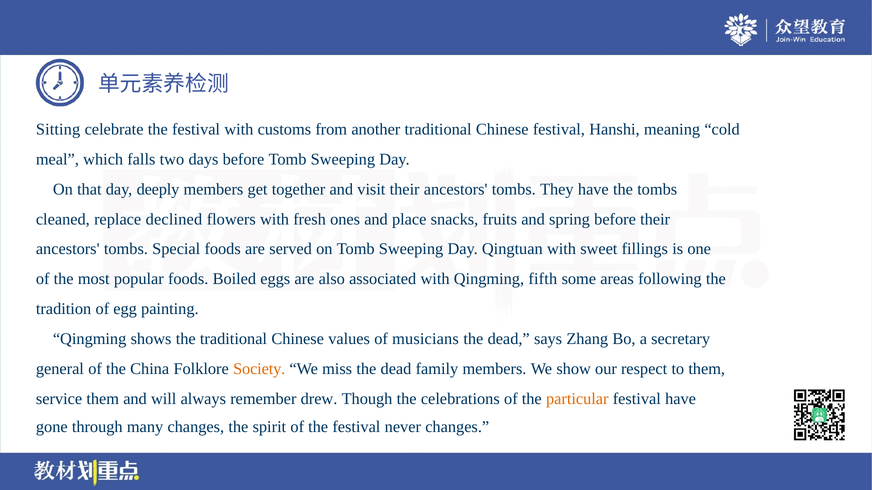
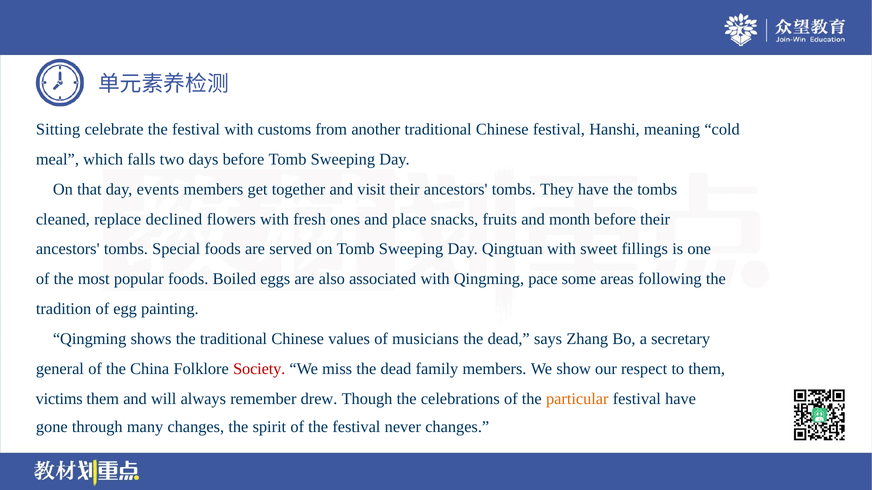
deeply: deeply -> events
spring: spring -> month
fifth: fifth -> pace
Society colour: orange -> red
service: service -> victims
